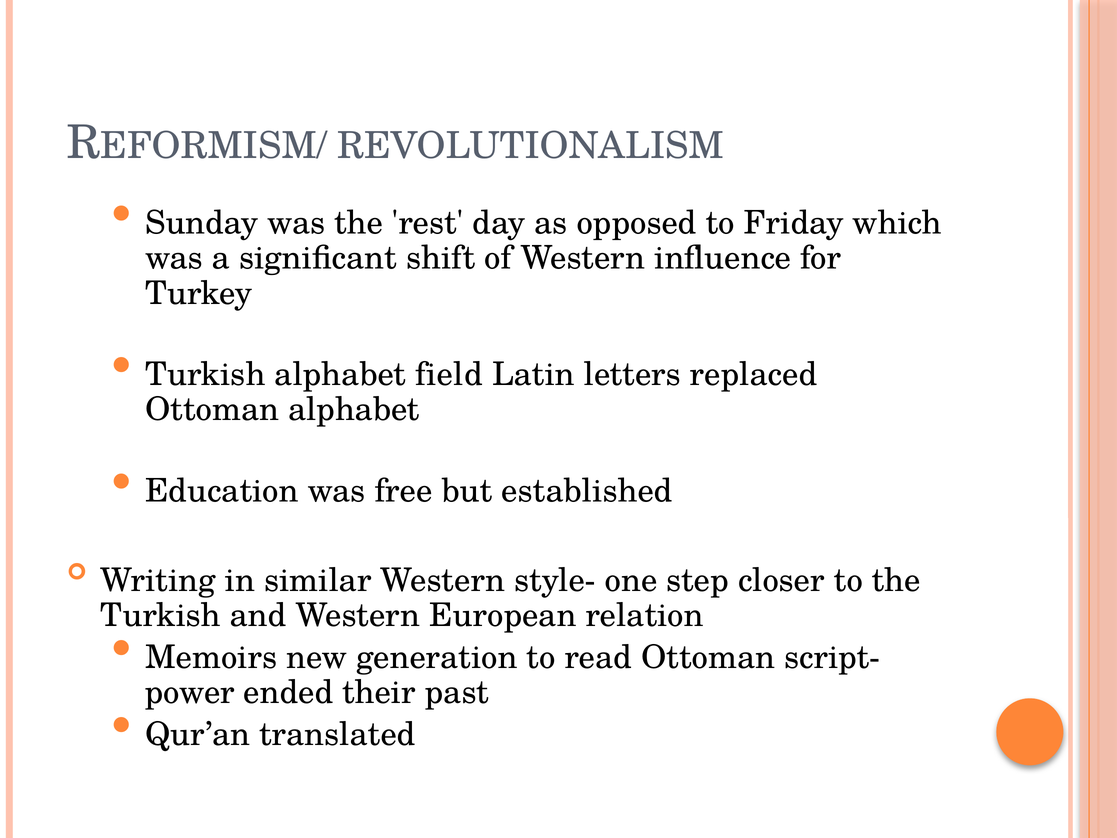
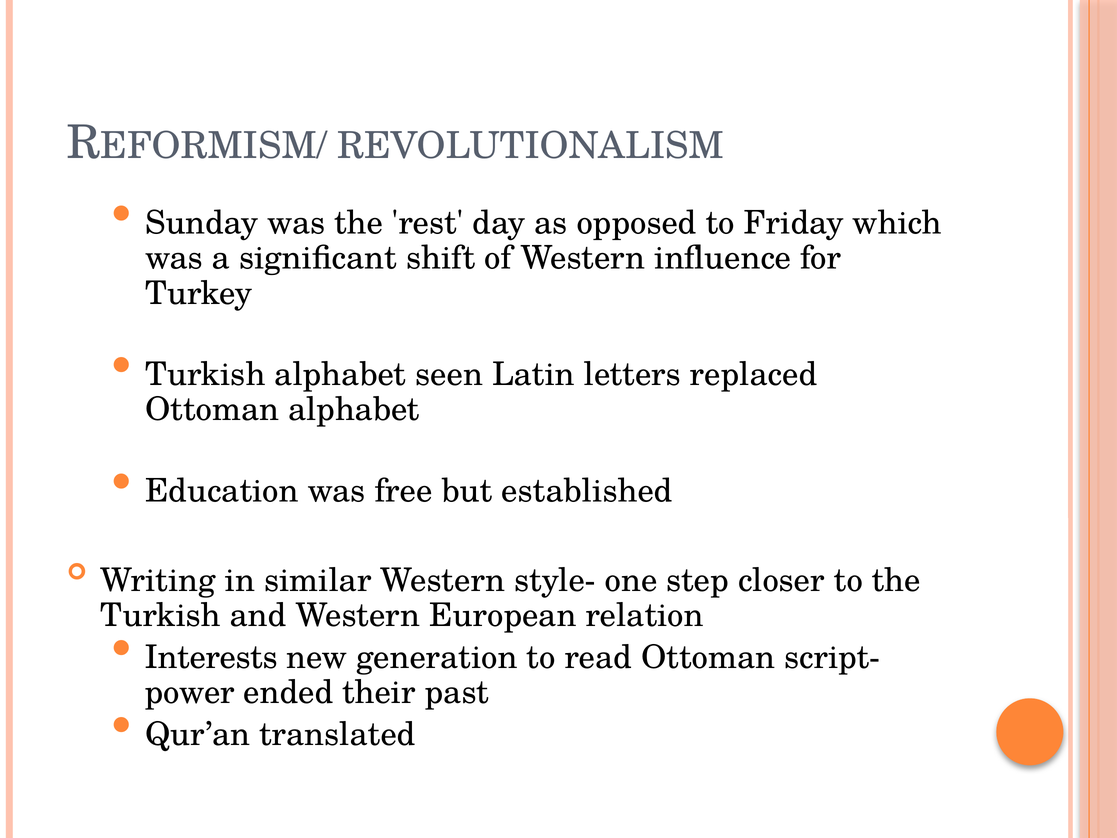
field: field -> seen
Memoirs: Memoirs -> Interests
